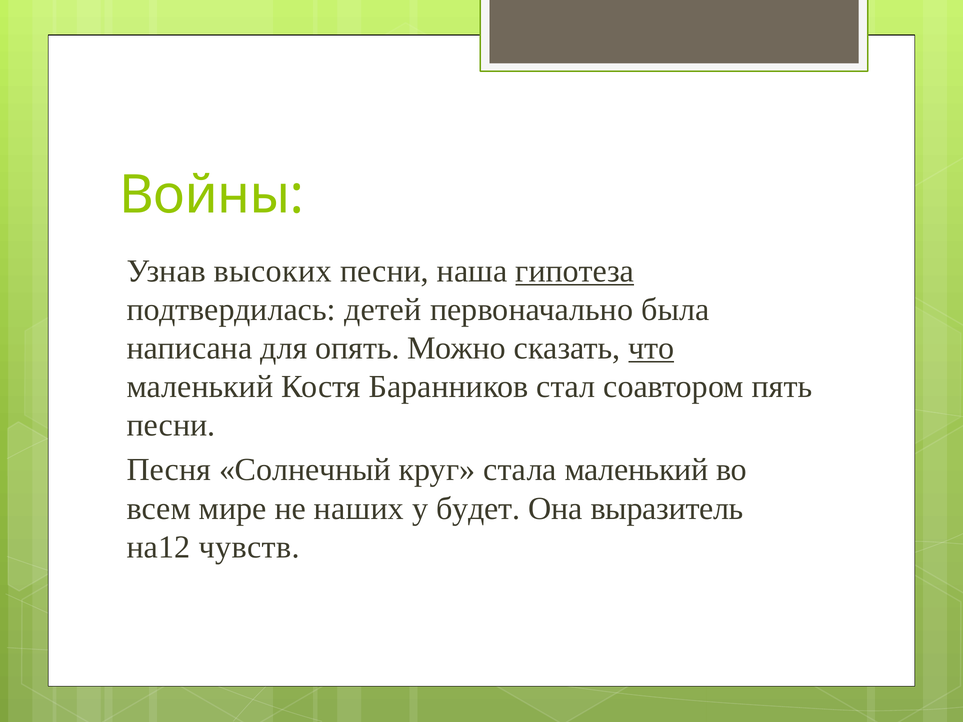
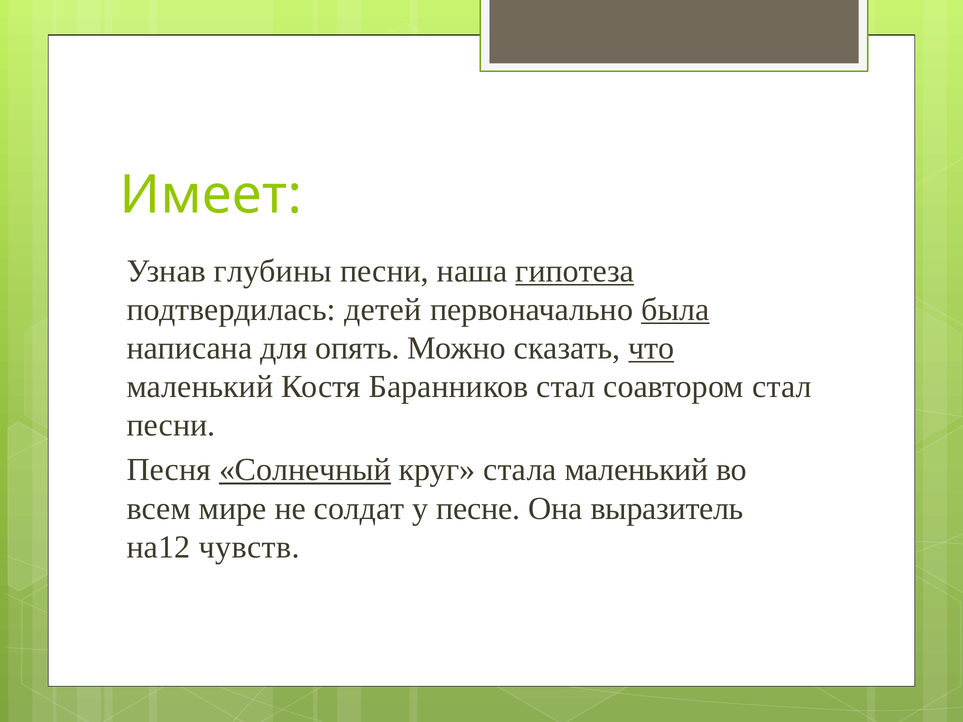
Войны: Войны -> Имеет
высоких: высоких -> глубины
была underline: none -> present
соавтором пять: пять -> стал
Солнечный underline: none -> present
наших: наших -> солдат
будет: будет -> песне
